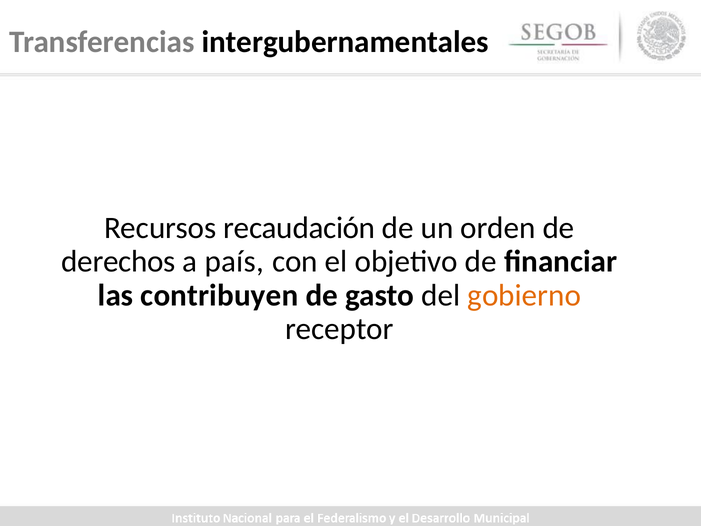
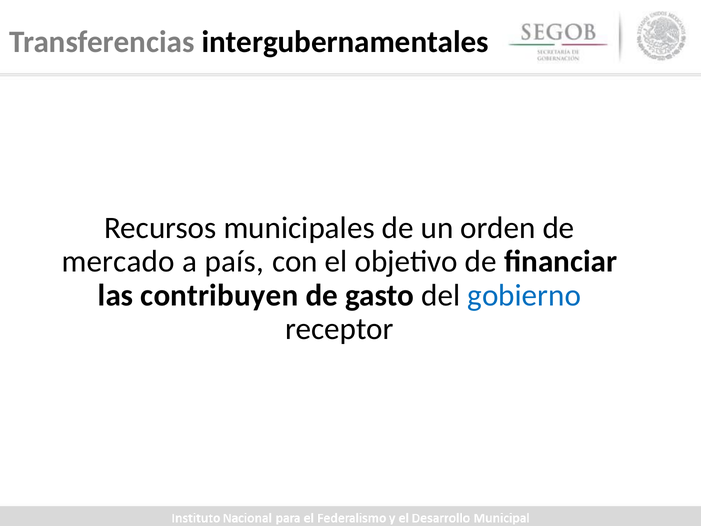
recaudación: recaudación -> municipales
derechos: derechos -> mercado
gobierno colour: orange -> blue
